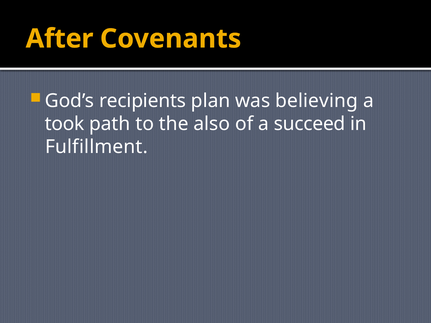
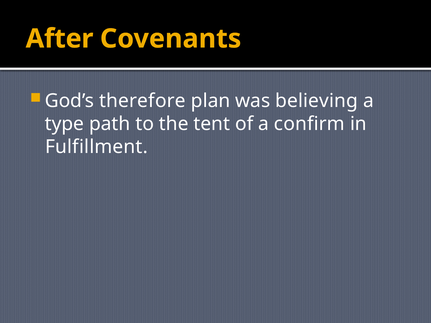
recipients: recipients -> therefore
took: took -> type
also: also -> tent
succeed: succeed -> confirm
